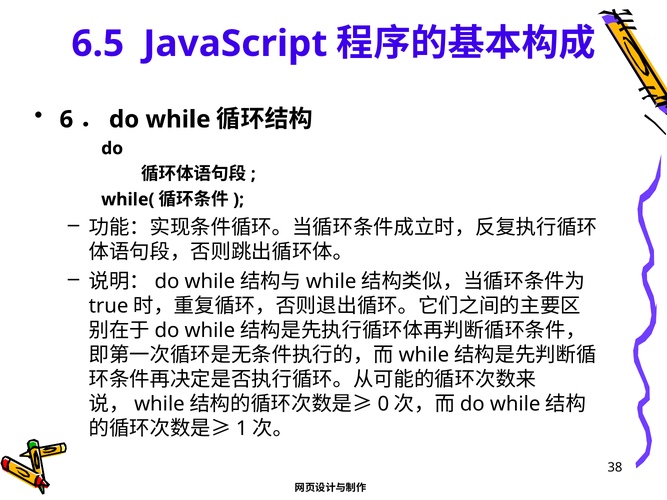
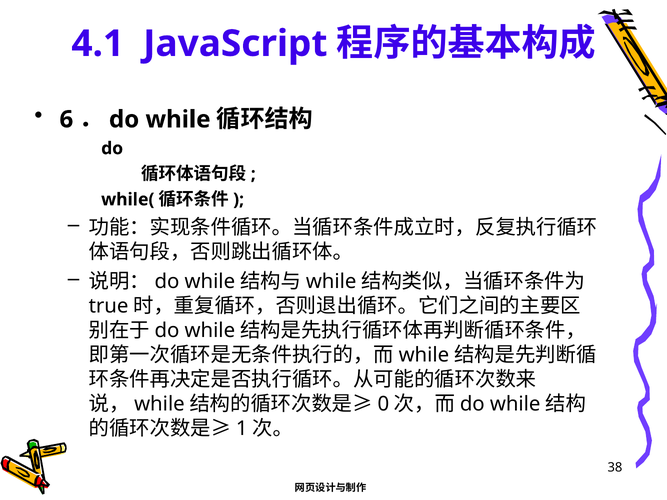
6.5: 6.5 -> 4.1
